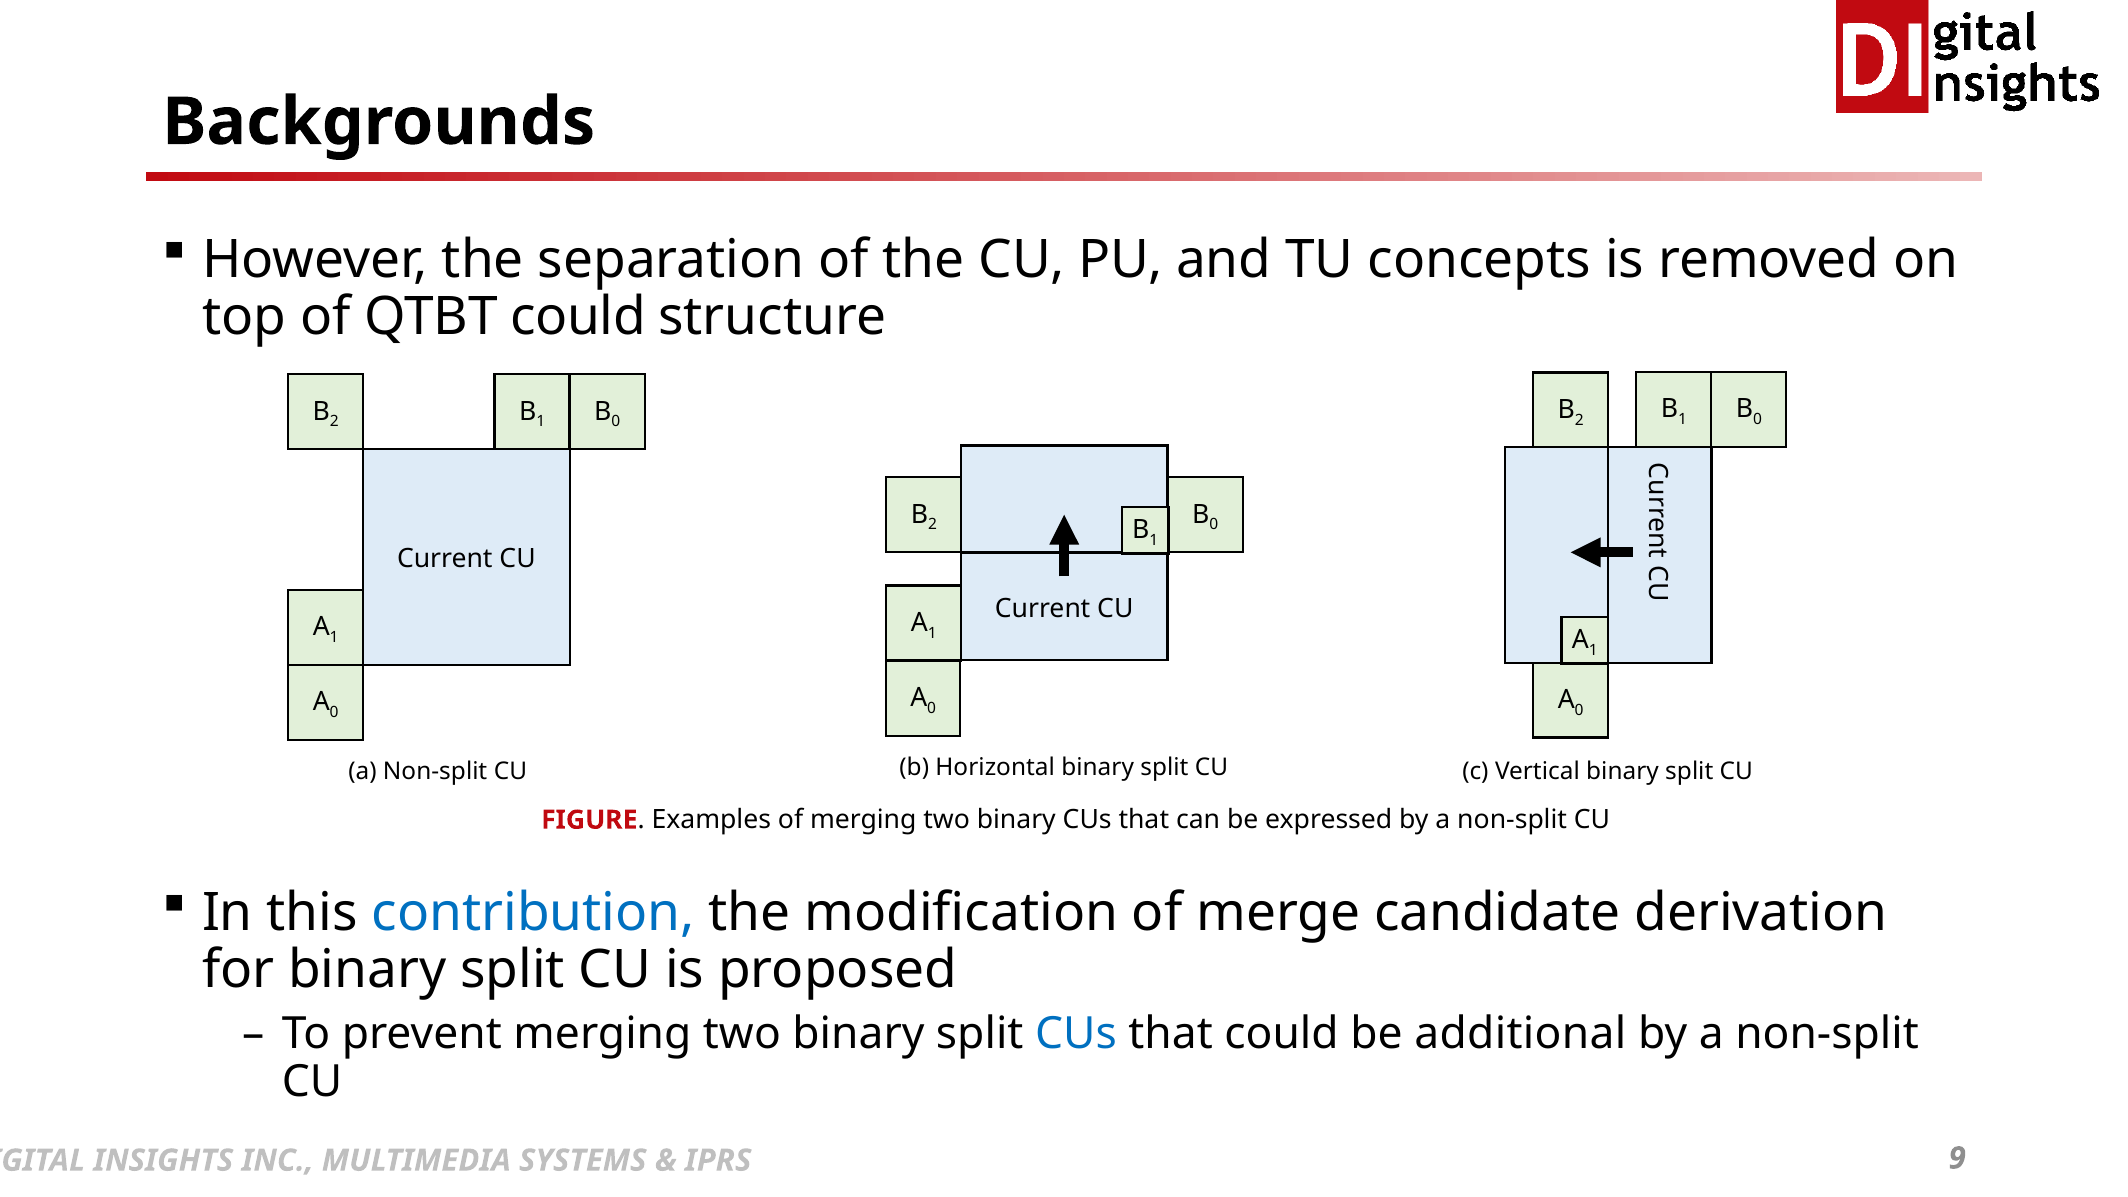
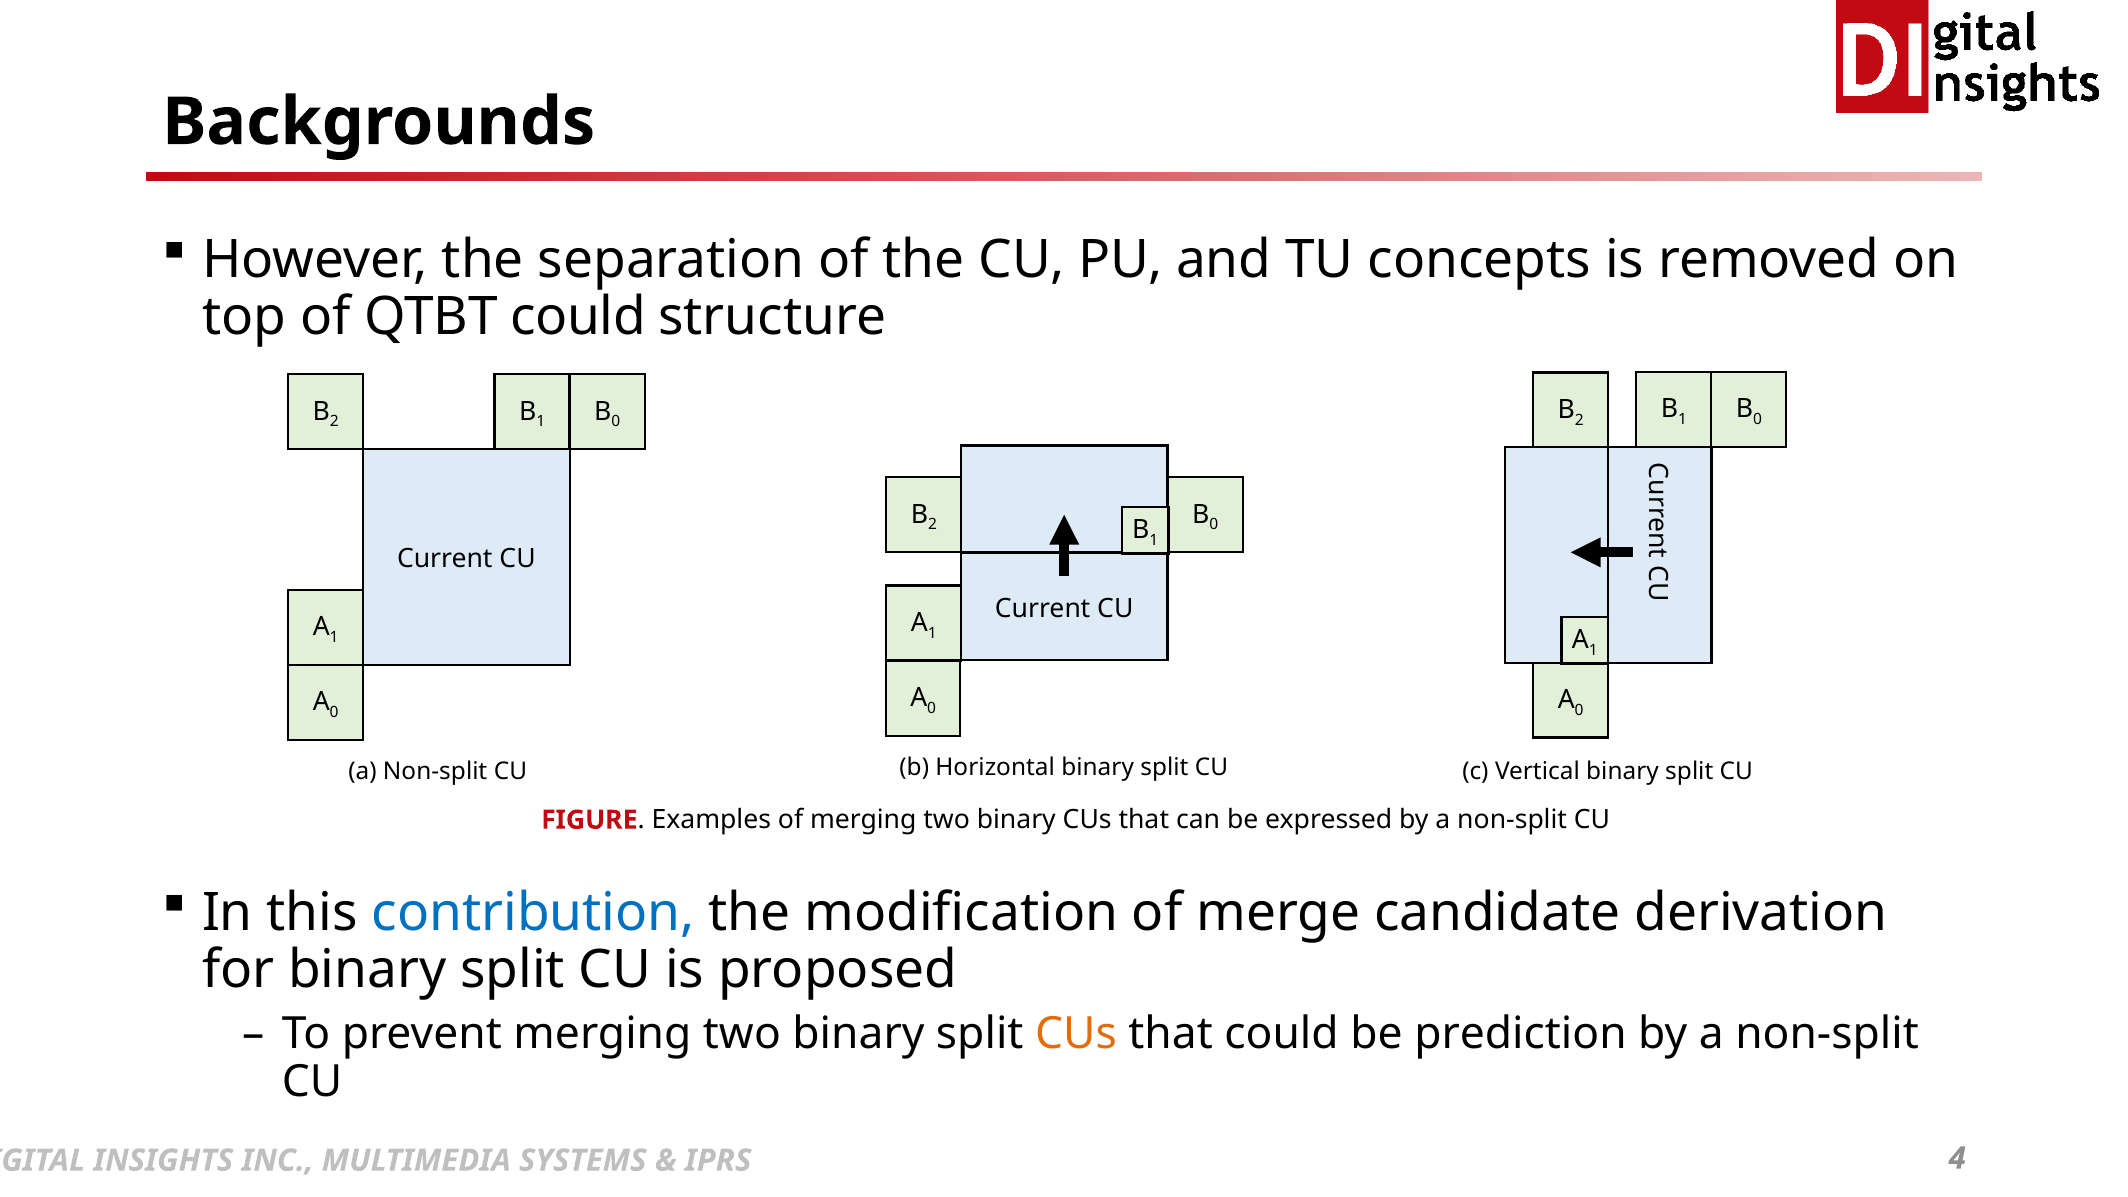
CUs at (1076, 1034) colour: blue -> orange
additional: additional -> prediction
9: 9 -> 4
